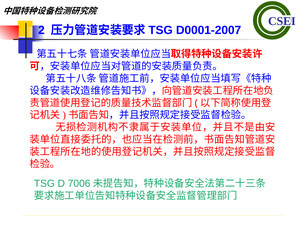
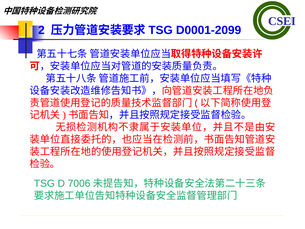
D0001-2007: D0001-2007 -> D0001-2099
